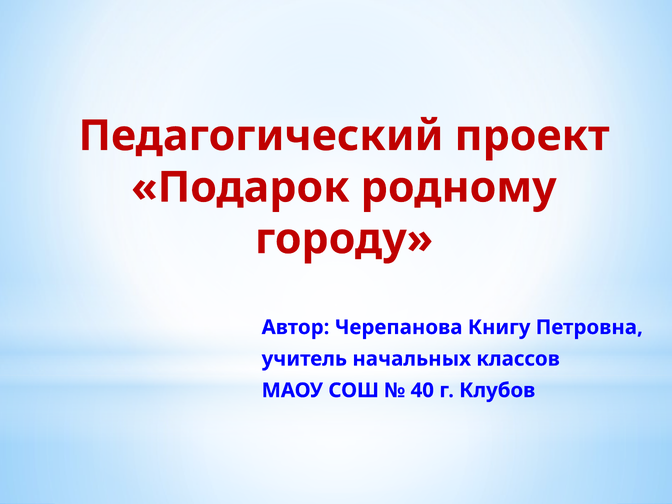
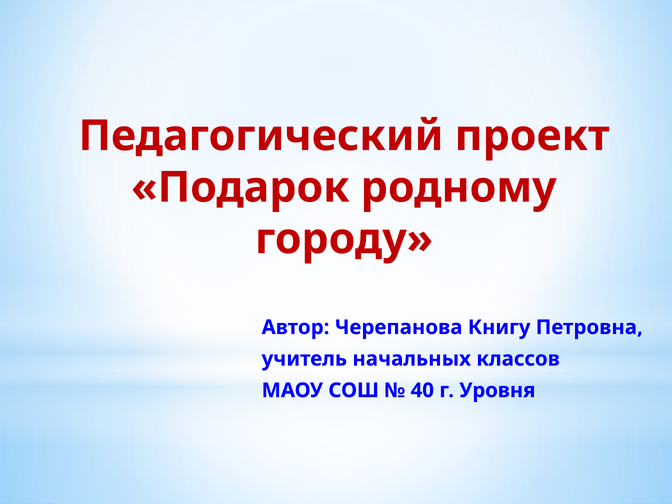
Клубов: Клубов -> Уровня
